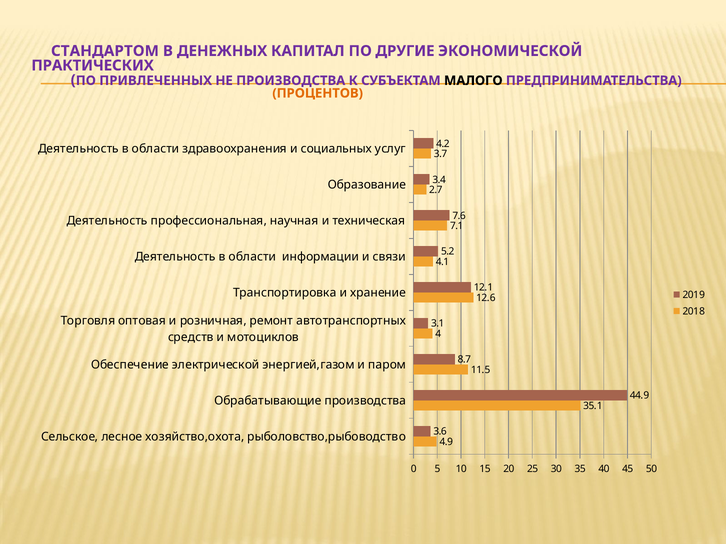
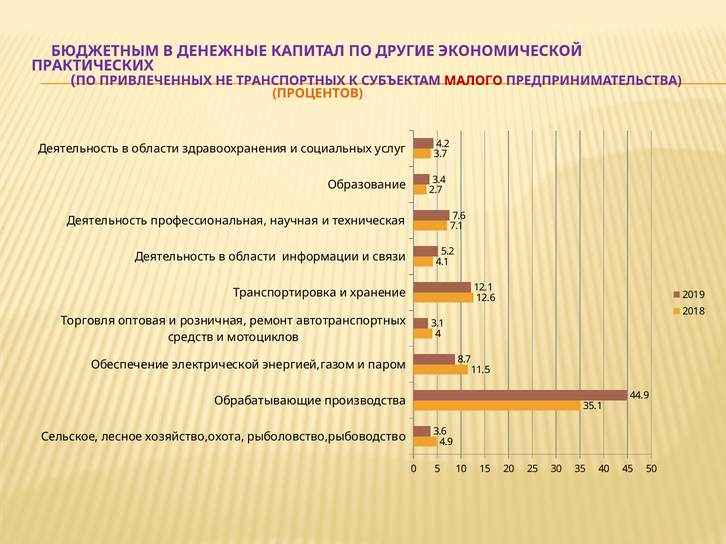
СТАНДАРТОМ: СТАНДАРТОМ -> БЮДЖЕТНЫМ
ДЕНЕЖНЫХ: ДЕНЕЖНЫХ -> ДЕНЕЖНЫЕ
НЕ ПРОИЗВОДСТВА: ПРОИЗВОДСТВА -> ТРАНСПОРТНЫХ
МАЛОГО colour: black -> red
